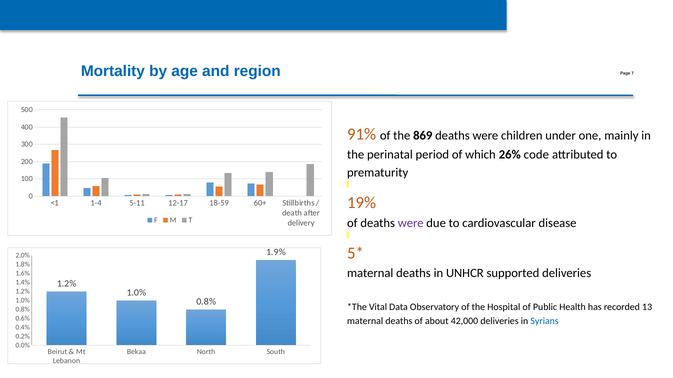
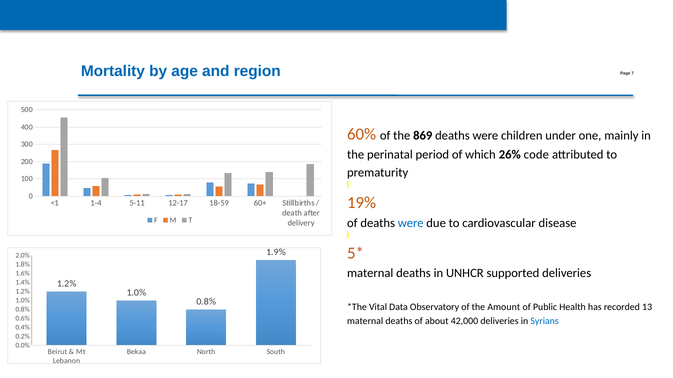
91%: 91% -> 60%
were at (411, 223) colour: purple -> blue
Hospital: Hospital -> Amount
